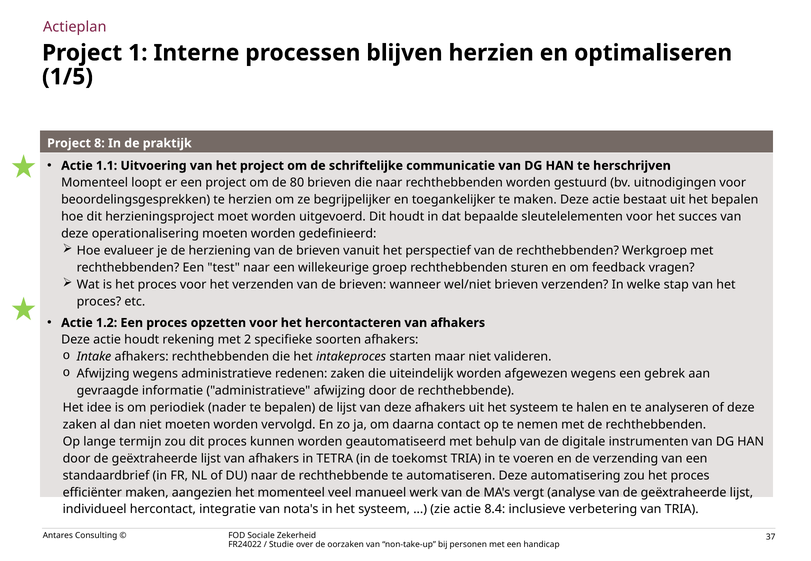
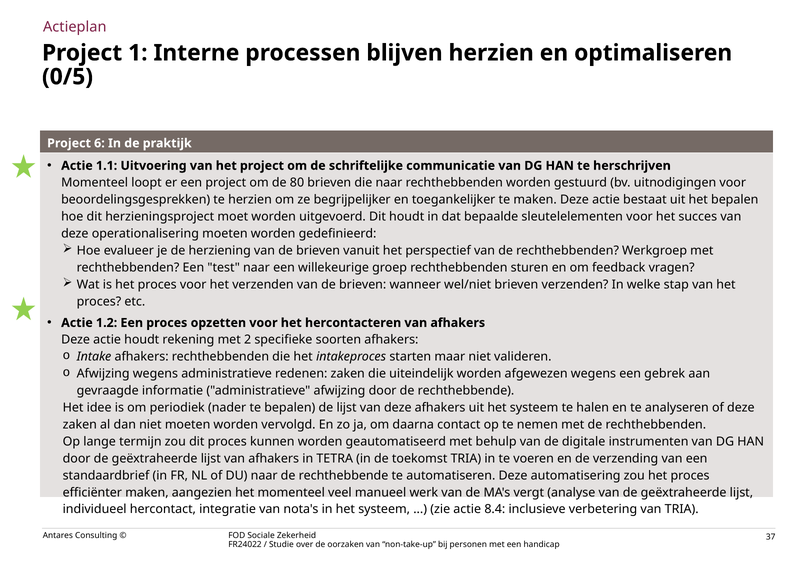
1/5: 1/5 -> 0/5
8: 8 -> 6
